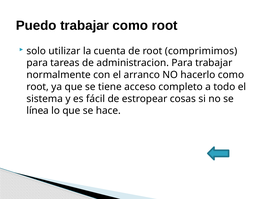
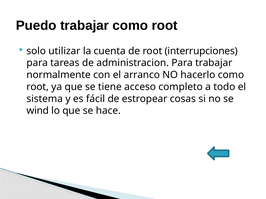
comprimimos: comprimimos -> interrupciones
línea: línea -> wind
